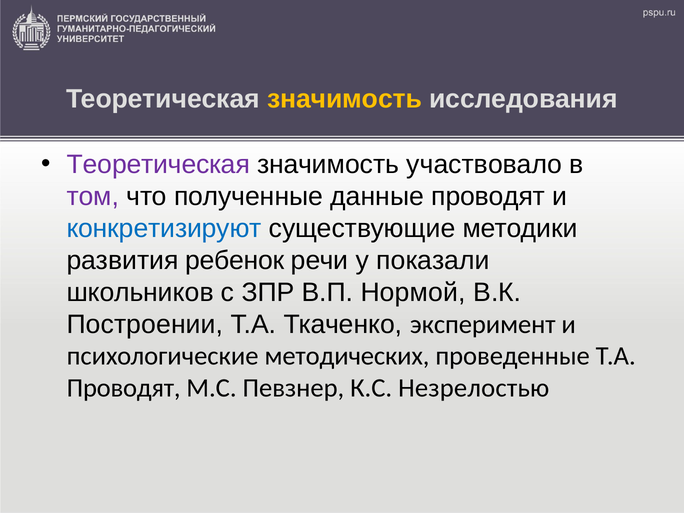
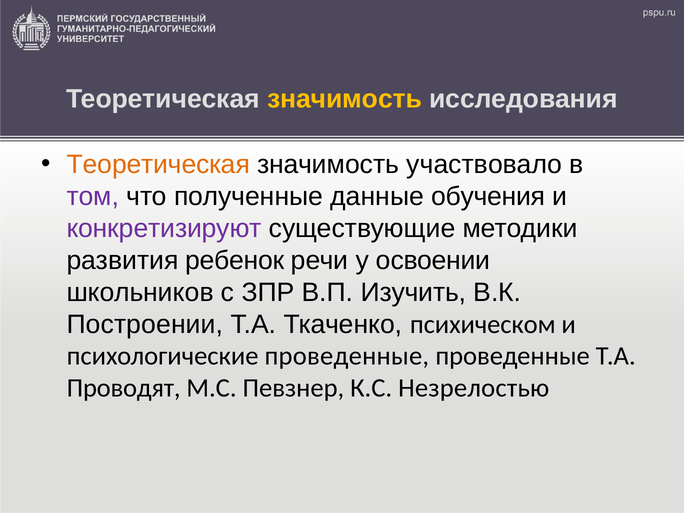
Теоретическая at (158, 165) colour: purple -> orange
данные проводят: проводят -> обучения
конкретизируют colour: blue -> purple
показали: показали -> освоении
Нормой: Нормой -> Изучить
эксперимент: эксперимент -> психическом
психологические методических: методических -> проведенные
